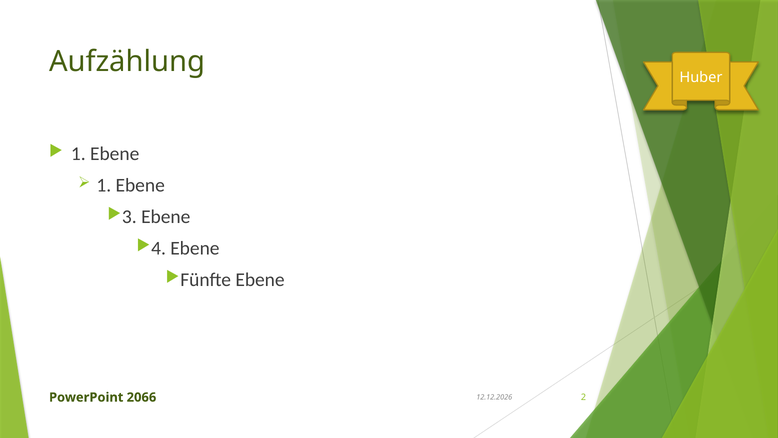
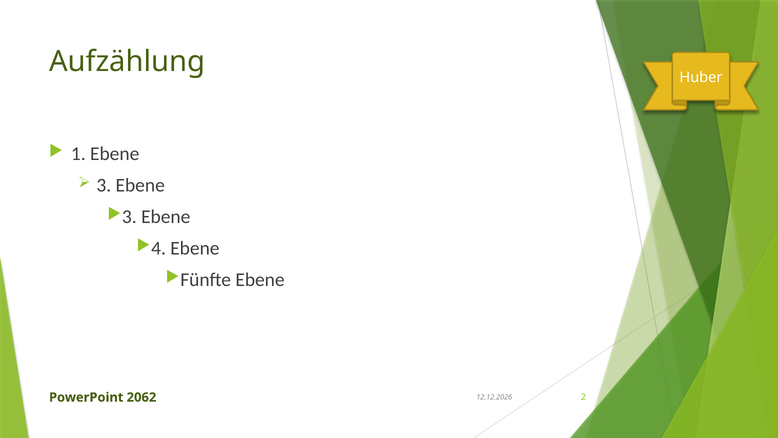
1 at (104, 185): 1 -> 3
2066: 2066 -> 2062
